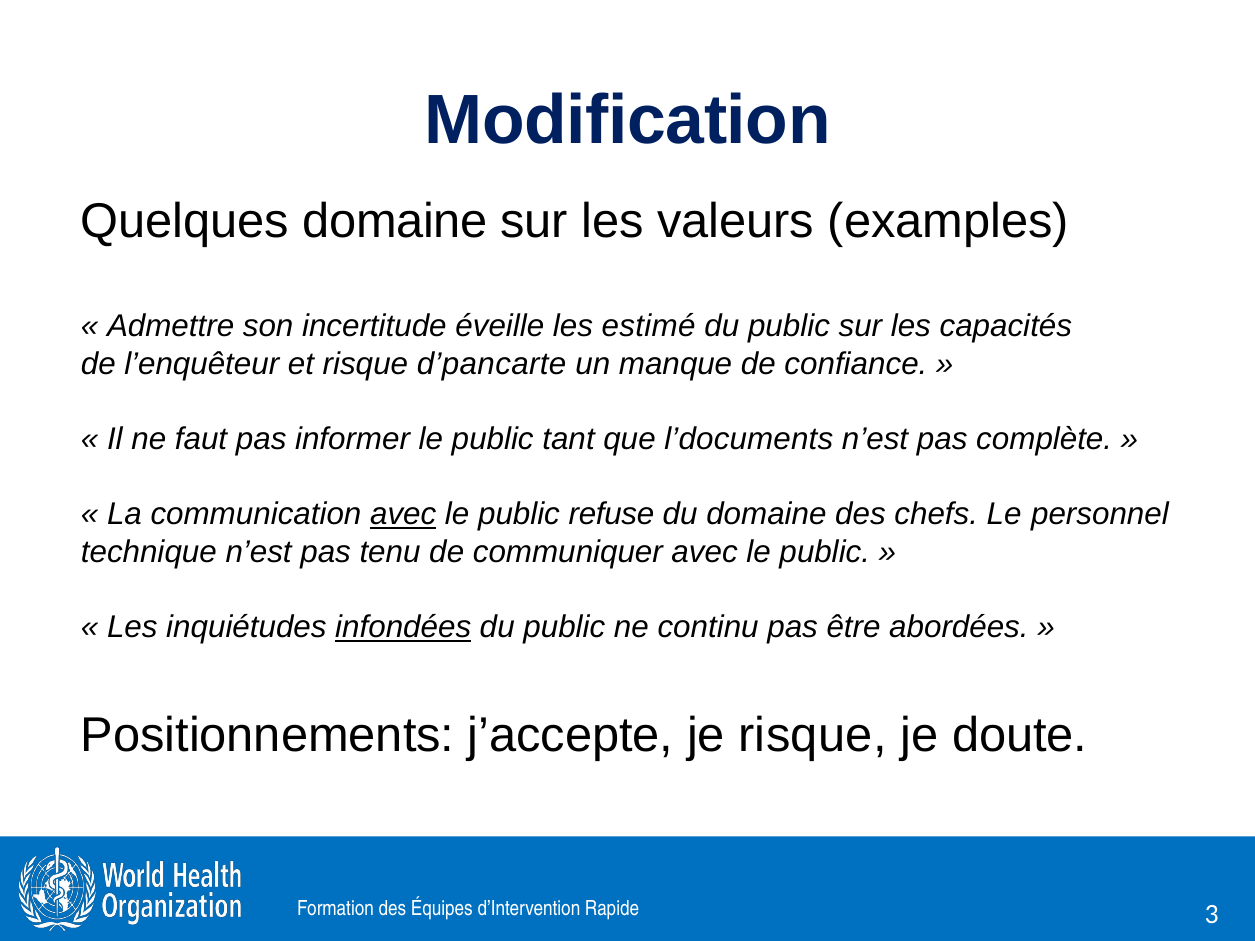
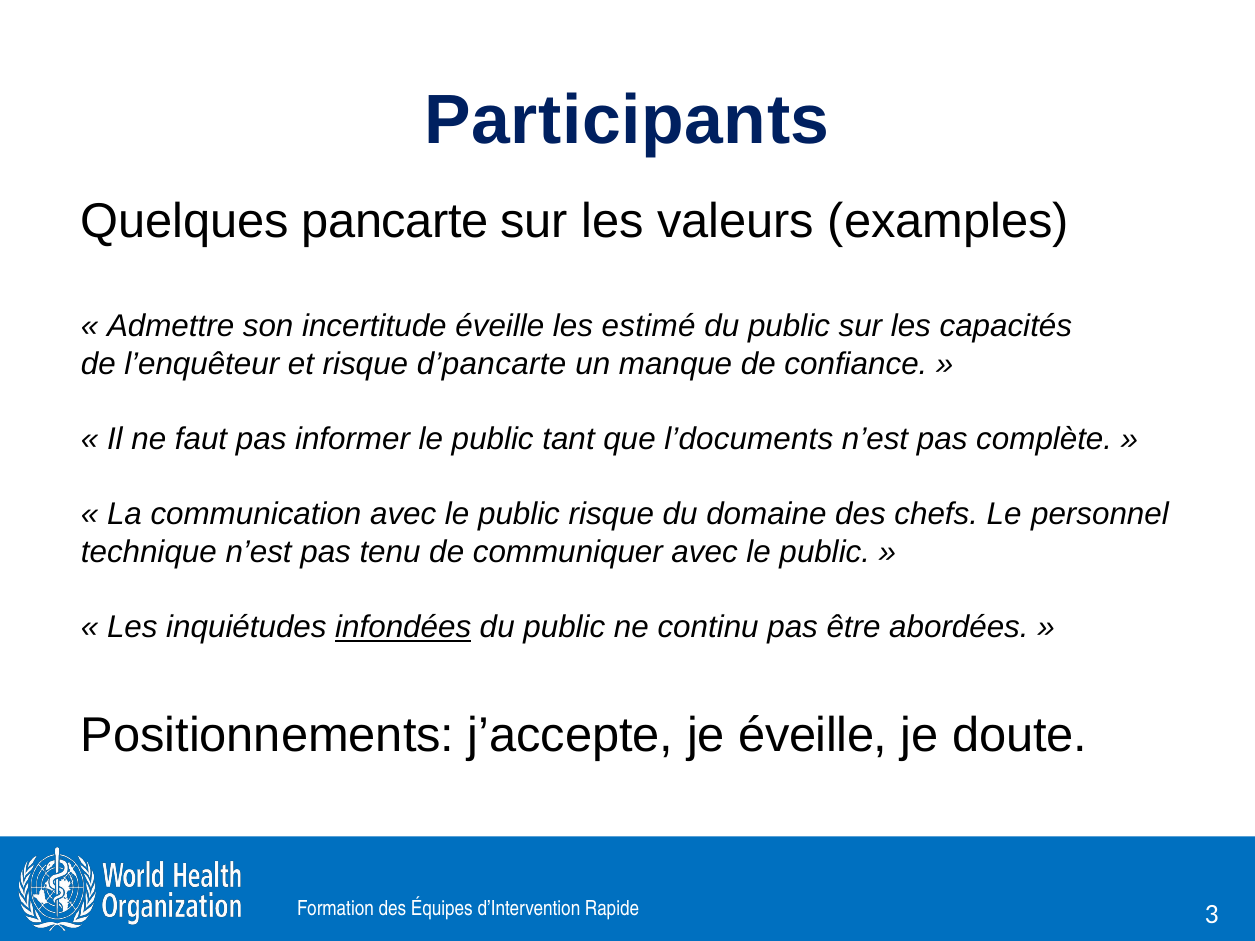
Modification: Modification -> Participants
Quelques domaine: domaine -> pancarte
avec at (403, 515) underline: present -> none
public refuse: refuse -> risque
je risque: risque -> éveille
